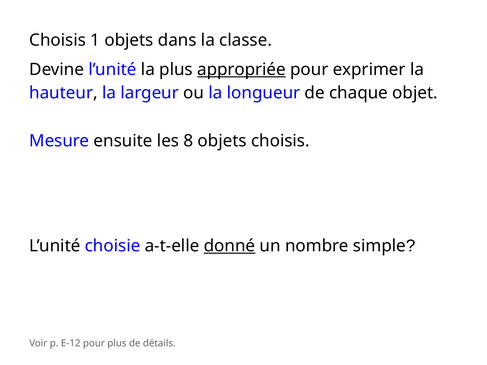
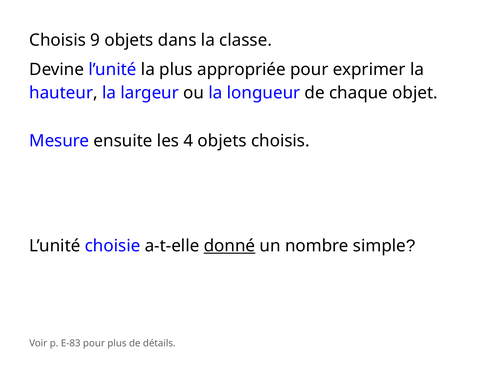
1: 1 -> 9
appropriée underline: present -> none
8: 8 -> 4
E-12: E-12 -> E-83
